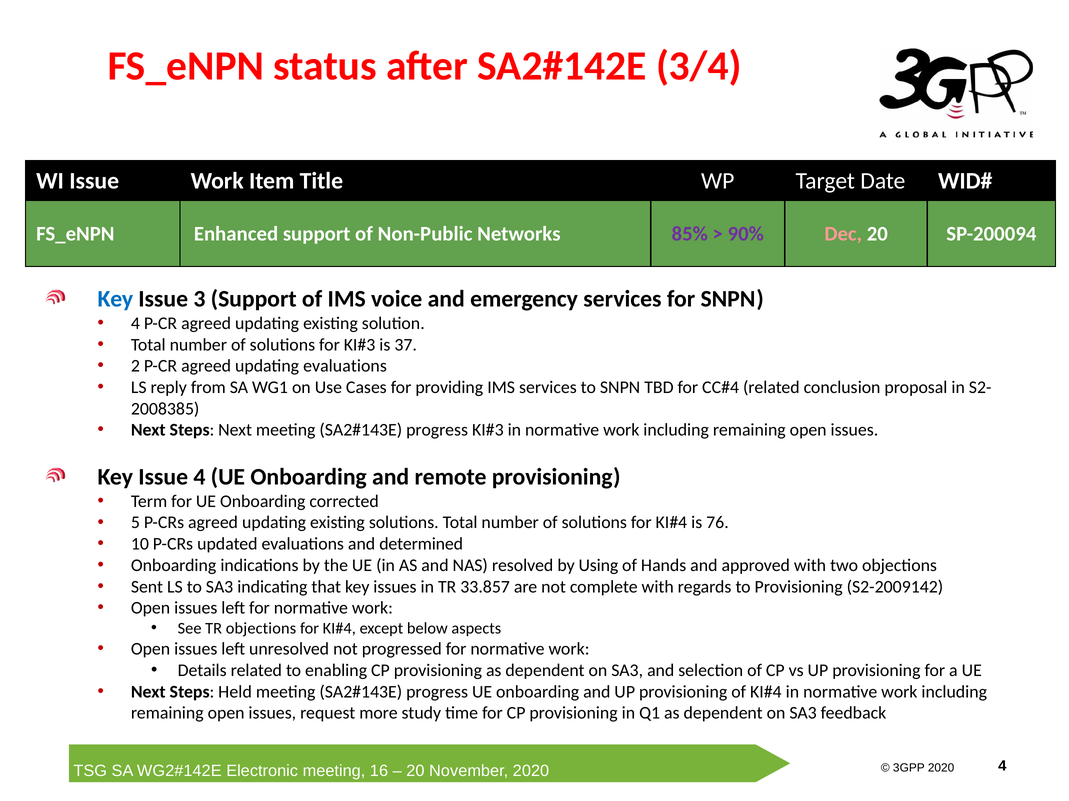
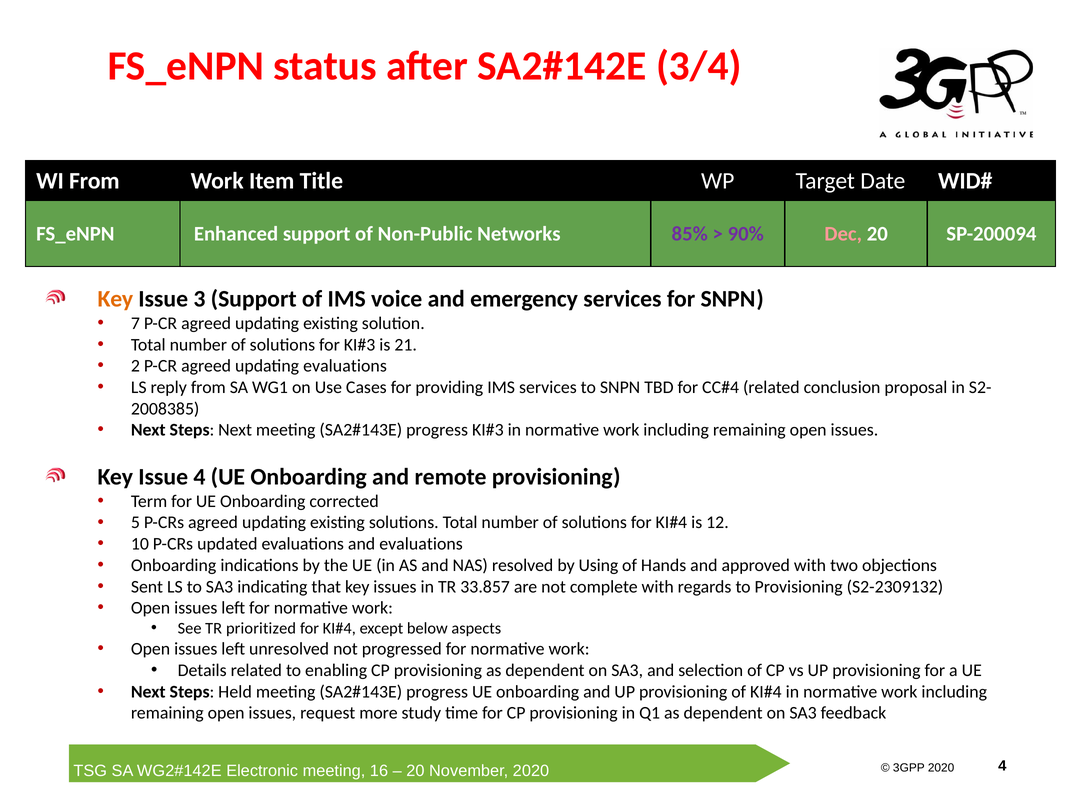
WI Issue: Issue -> From
Key at (115, 299) colour: blue -> orange
4 at (135, 324): 4 -> 7
37: 37 -> 21
76: 76 -> 12
and determined: determined -> evaluations
S2-2009142: S2-2009142 -> S2-2309132
TR objections: objections -> prioritized
